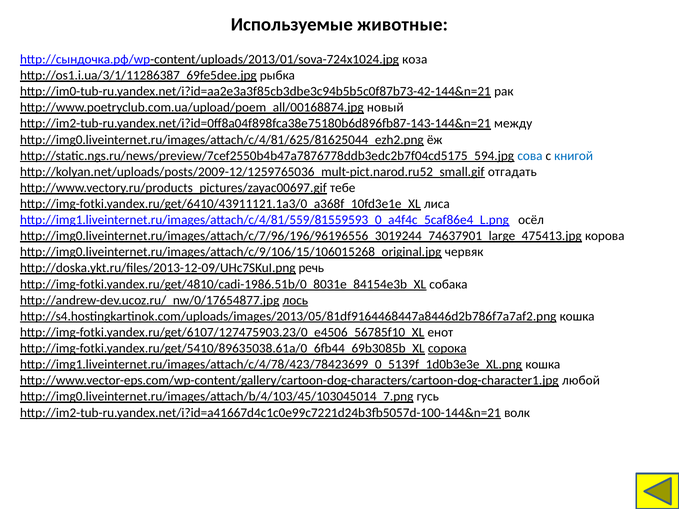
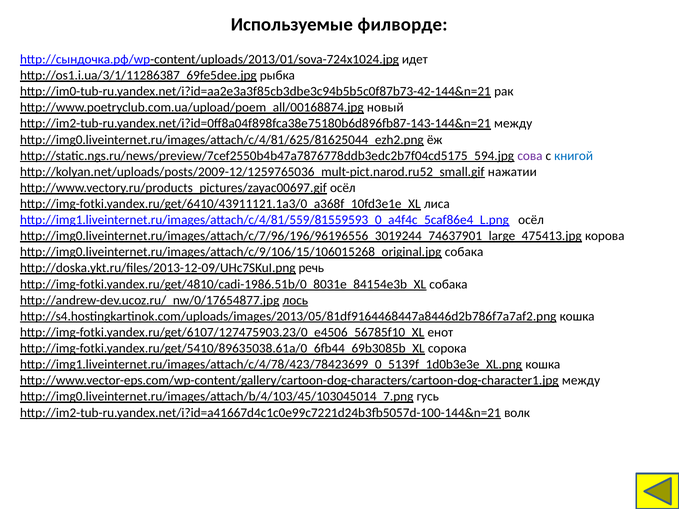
животные: животные -> филворде
коза: коза -> идет
сова colour: blue -> purple
отгадать: отгадать -> нажатии
http://www.vectory.ru/products_pictures/zayac00697.gif тебе: тебе -> осёл
http://img0.liveinternet.ru/images/attach/c/9/106/15/106015268_original.jpg червяк: червяк -> собака
сорока underline: present -> none
http://www.vector-eps.com/wp-content/gallery/cartoon-dog-characters/cartoon-dog-character1.jpg любой: любой -> между
